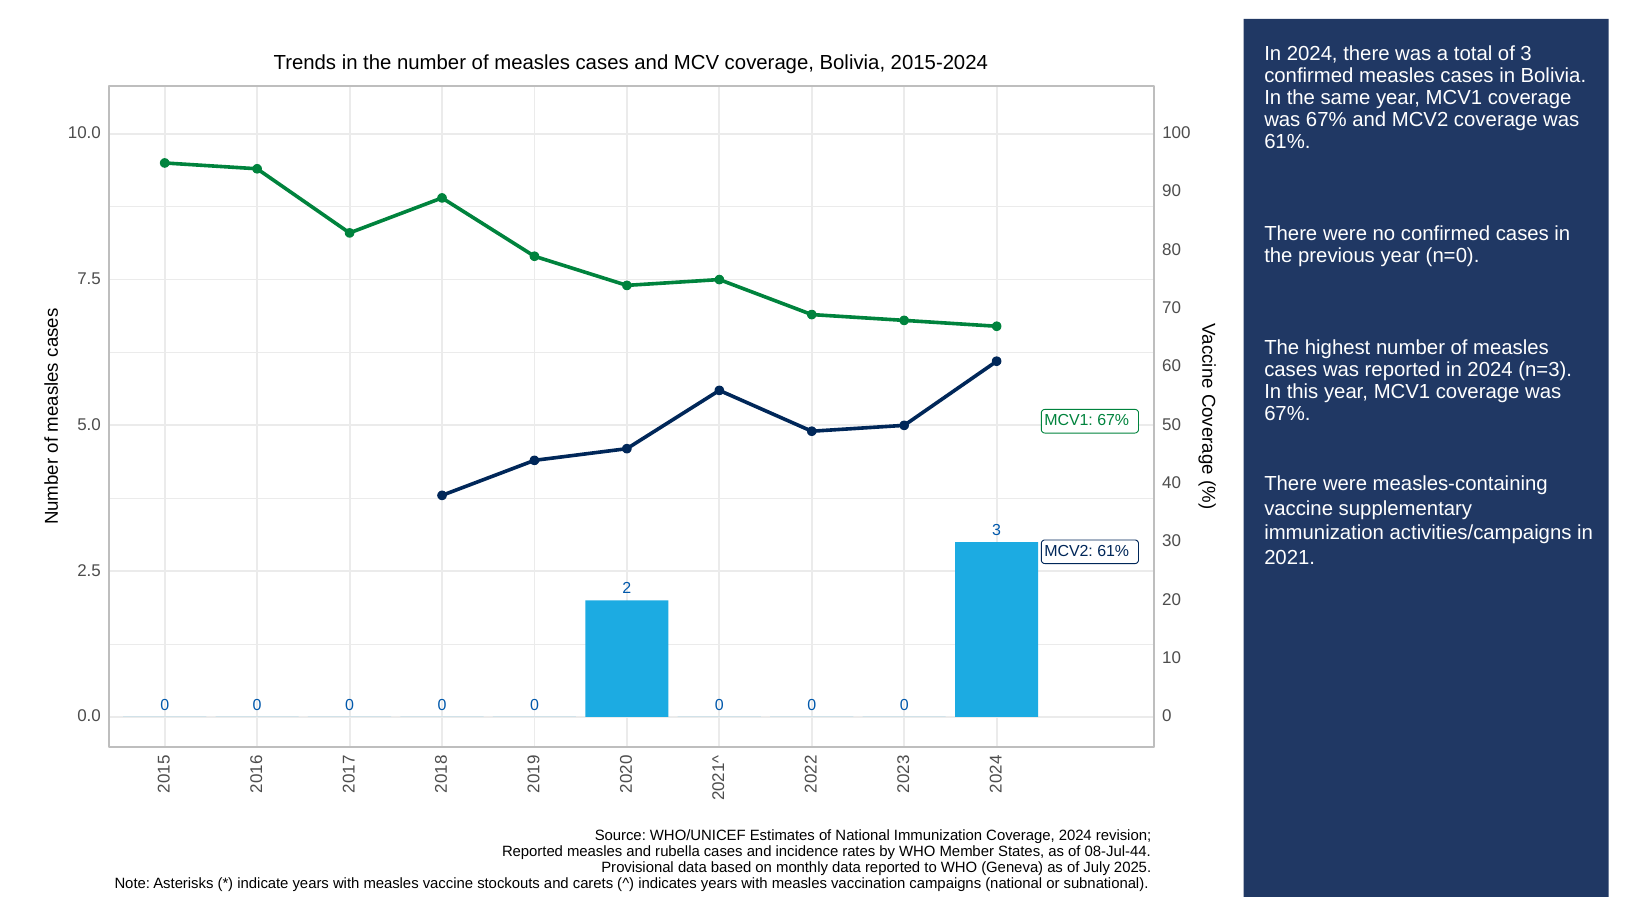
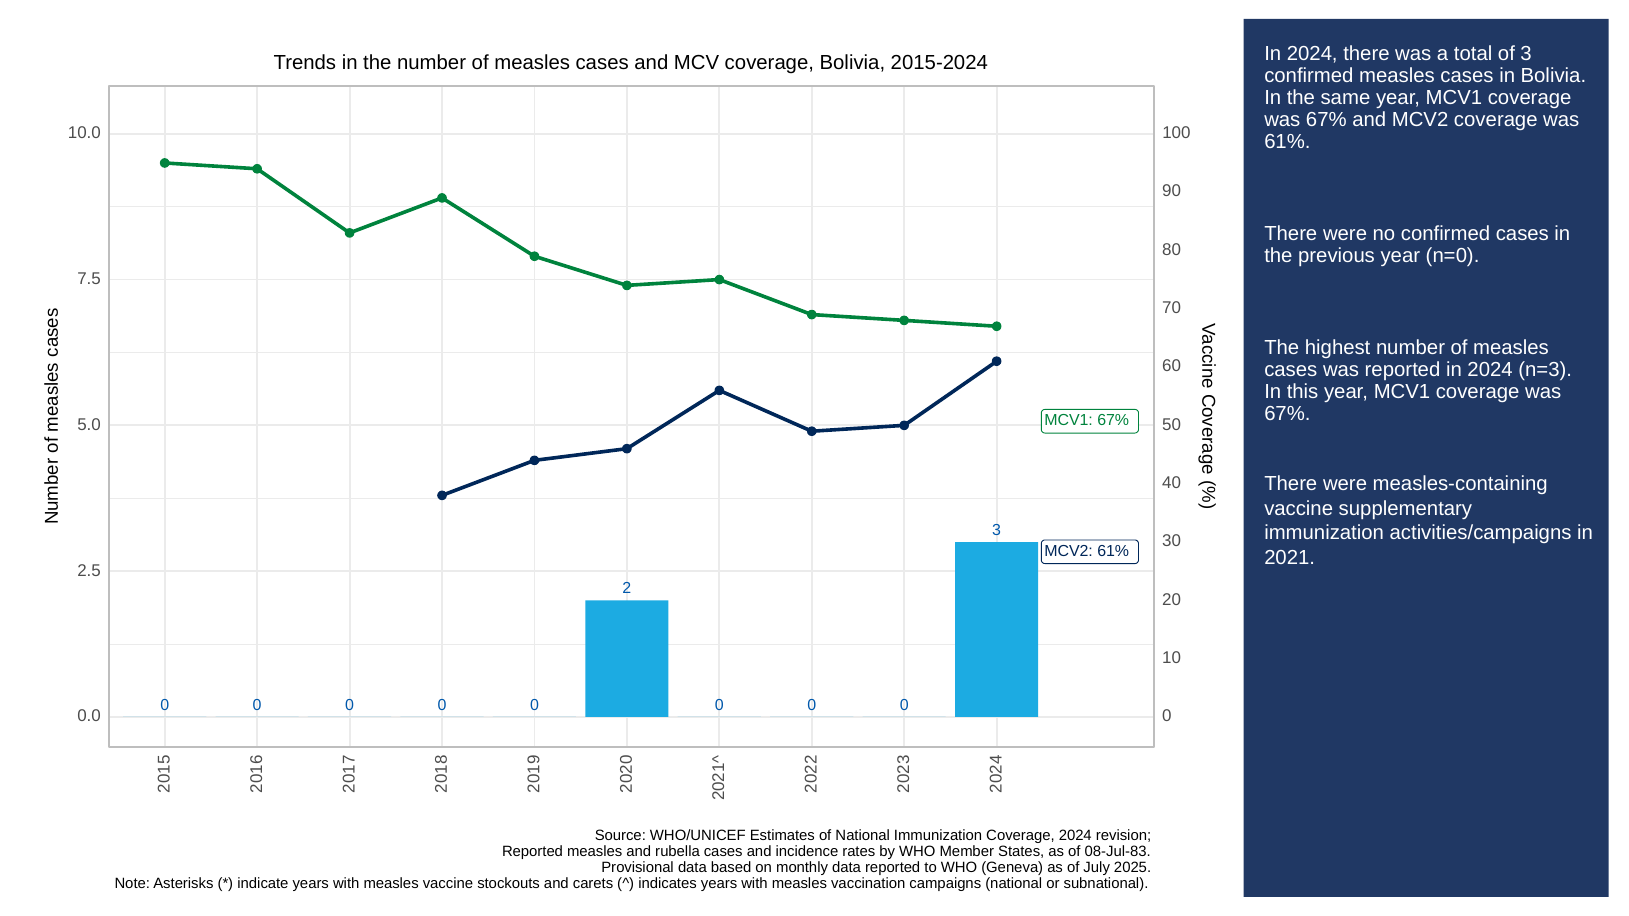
08-Jul-44: 08-Jul-44 -> 08-Jul-83
